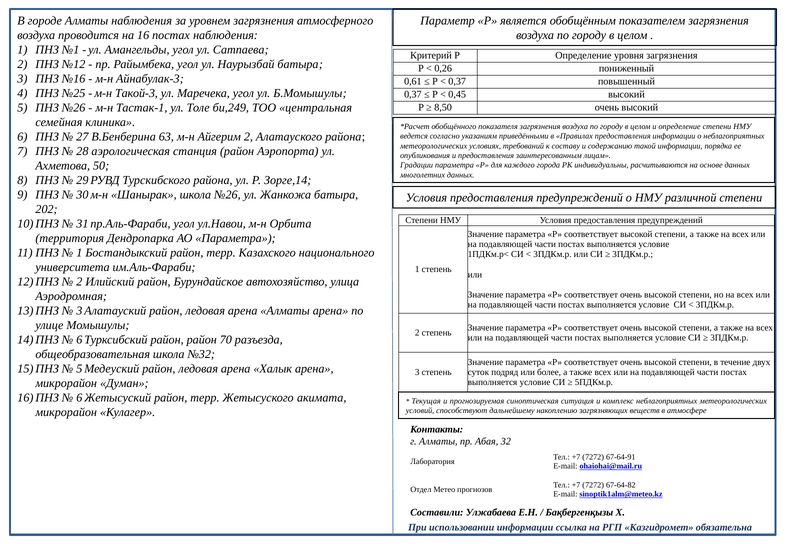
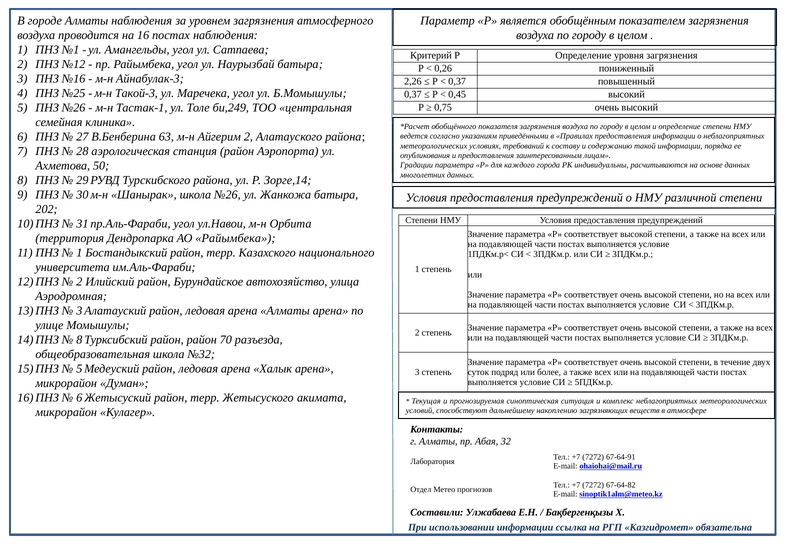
0,61: 0,61 -> 2,26
8,50: 8,50 -> 0,75
АО Параметра: Параметра -> Райымбека
6 at (79, 340): 6 -> 8
